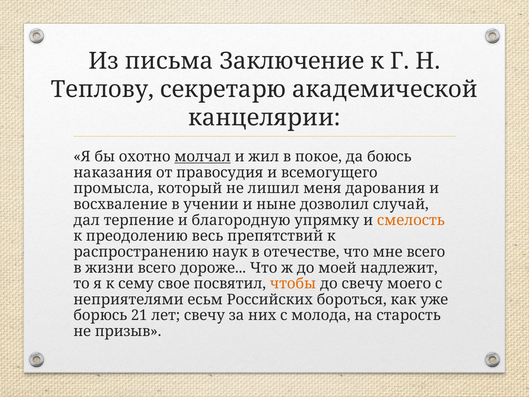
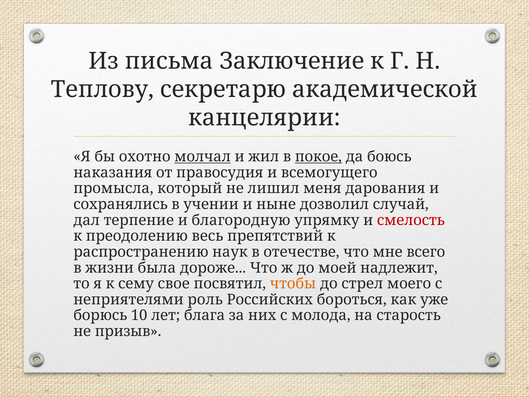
покое underline: none -> present
восхваление: восхваление -> сохранялись
смелость colour: orange -> red
жизни всего: всего -> была
до свечу: свечу -> стрел
есьм: есьм -> роль
21: 21 -> 10
лет свечу: свечу -> блага
